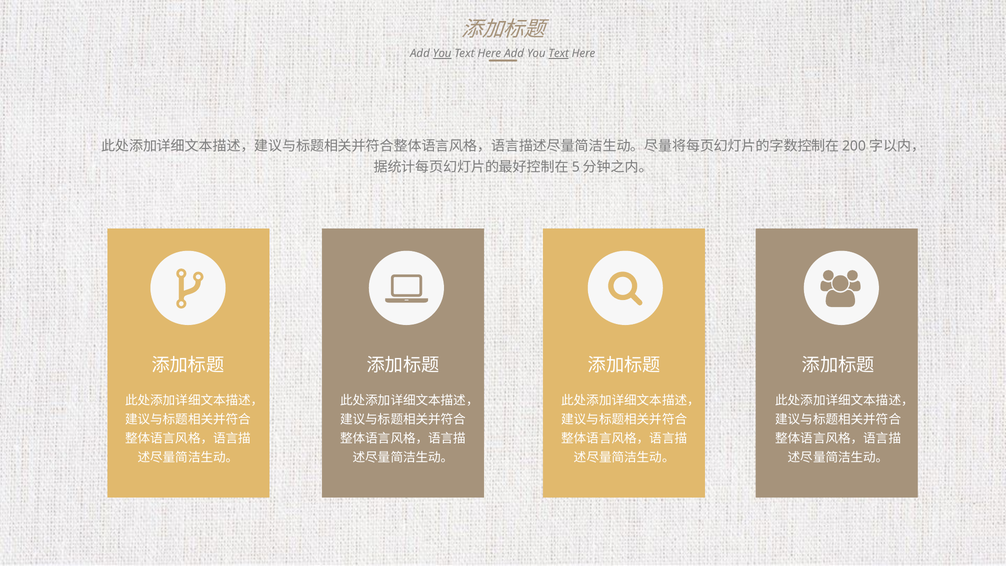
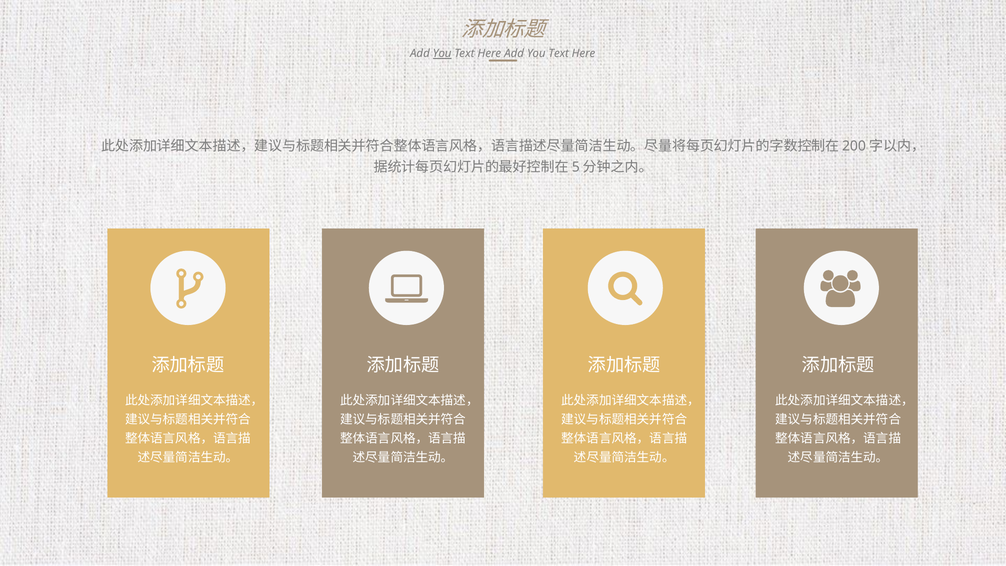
Text at (559, 53) underline: present -> none
